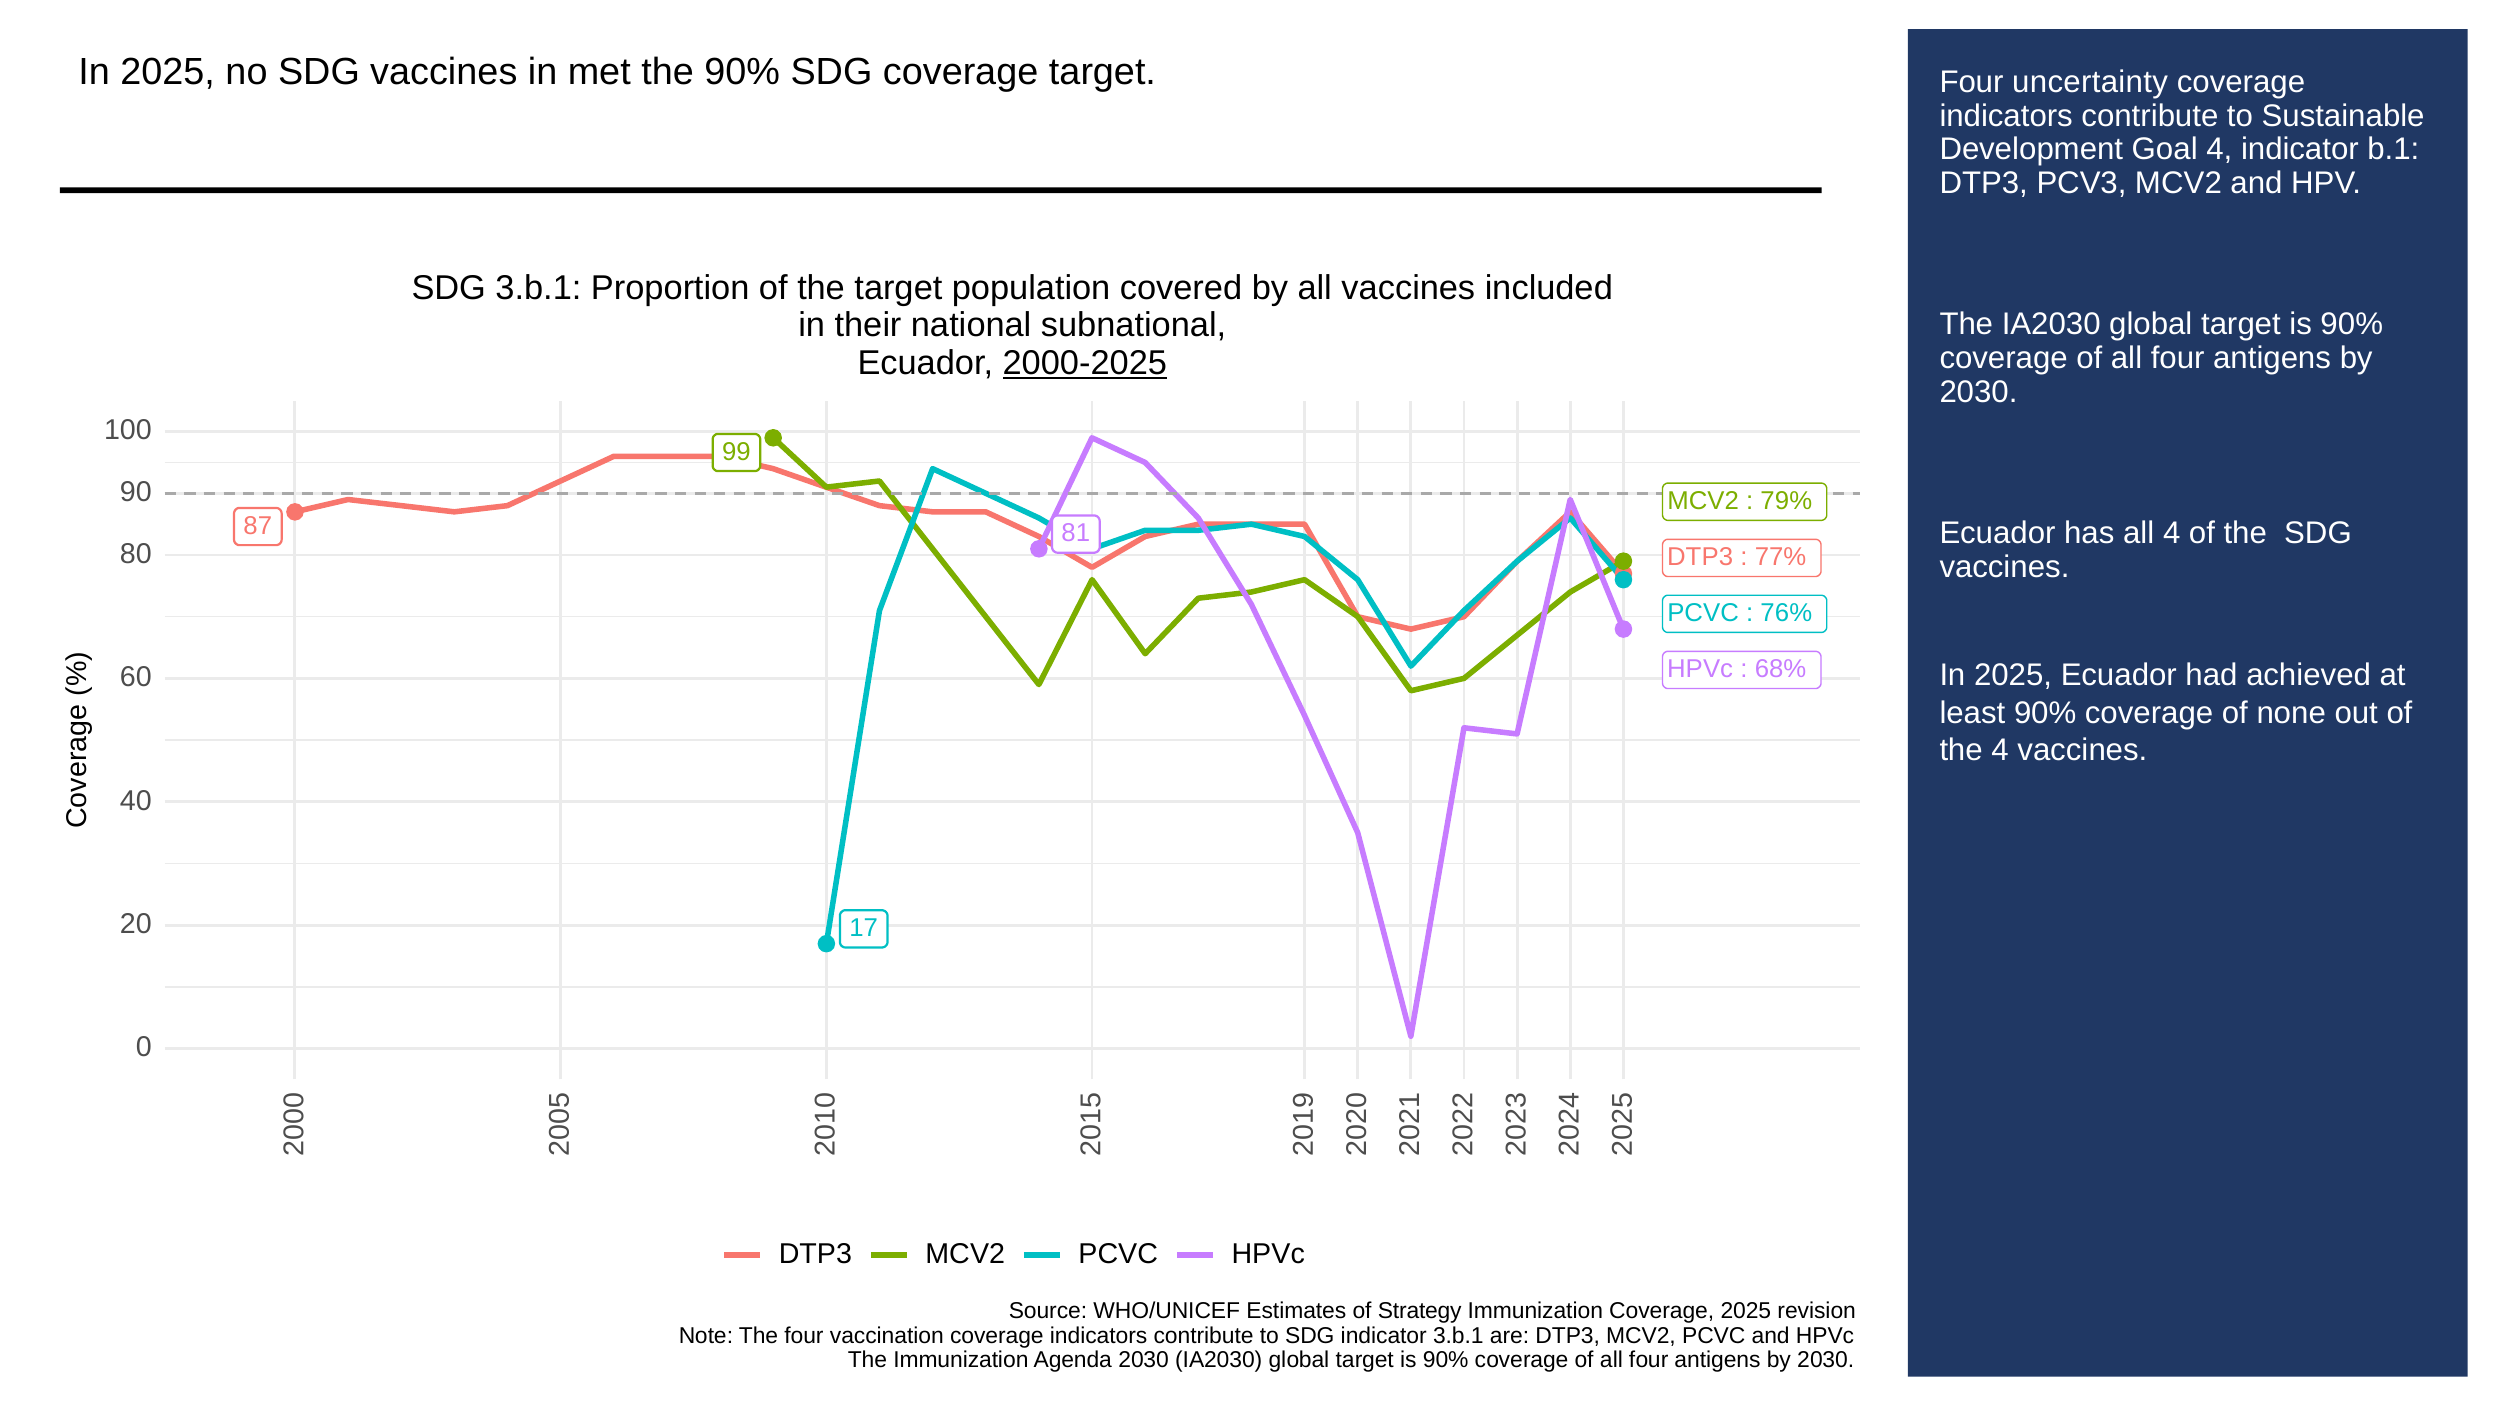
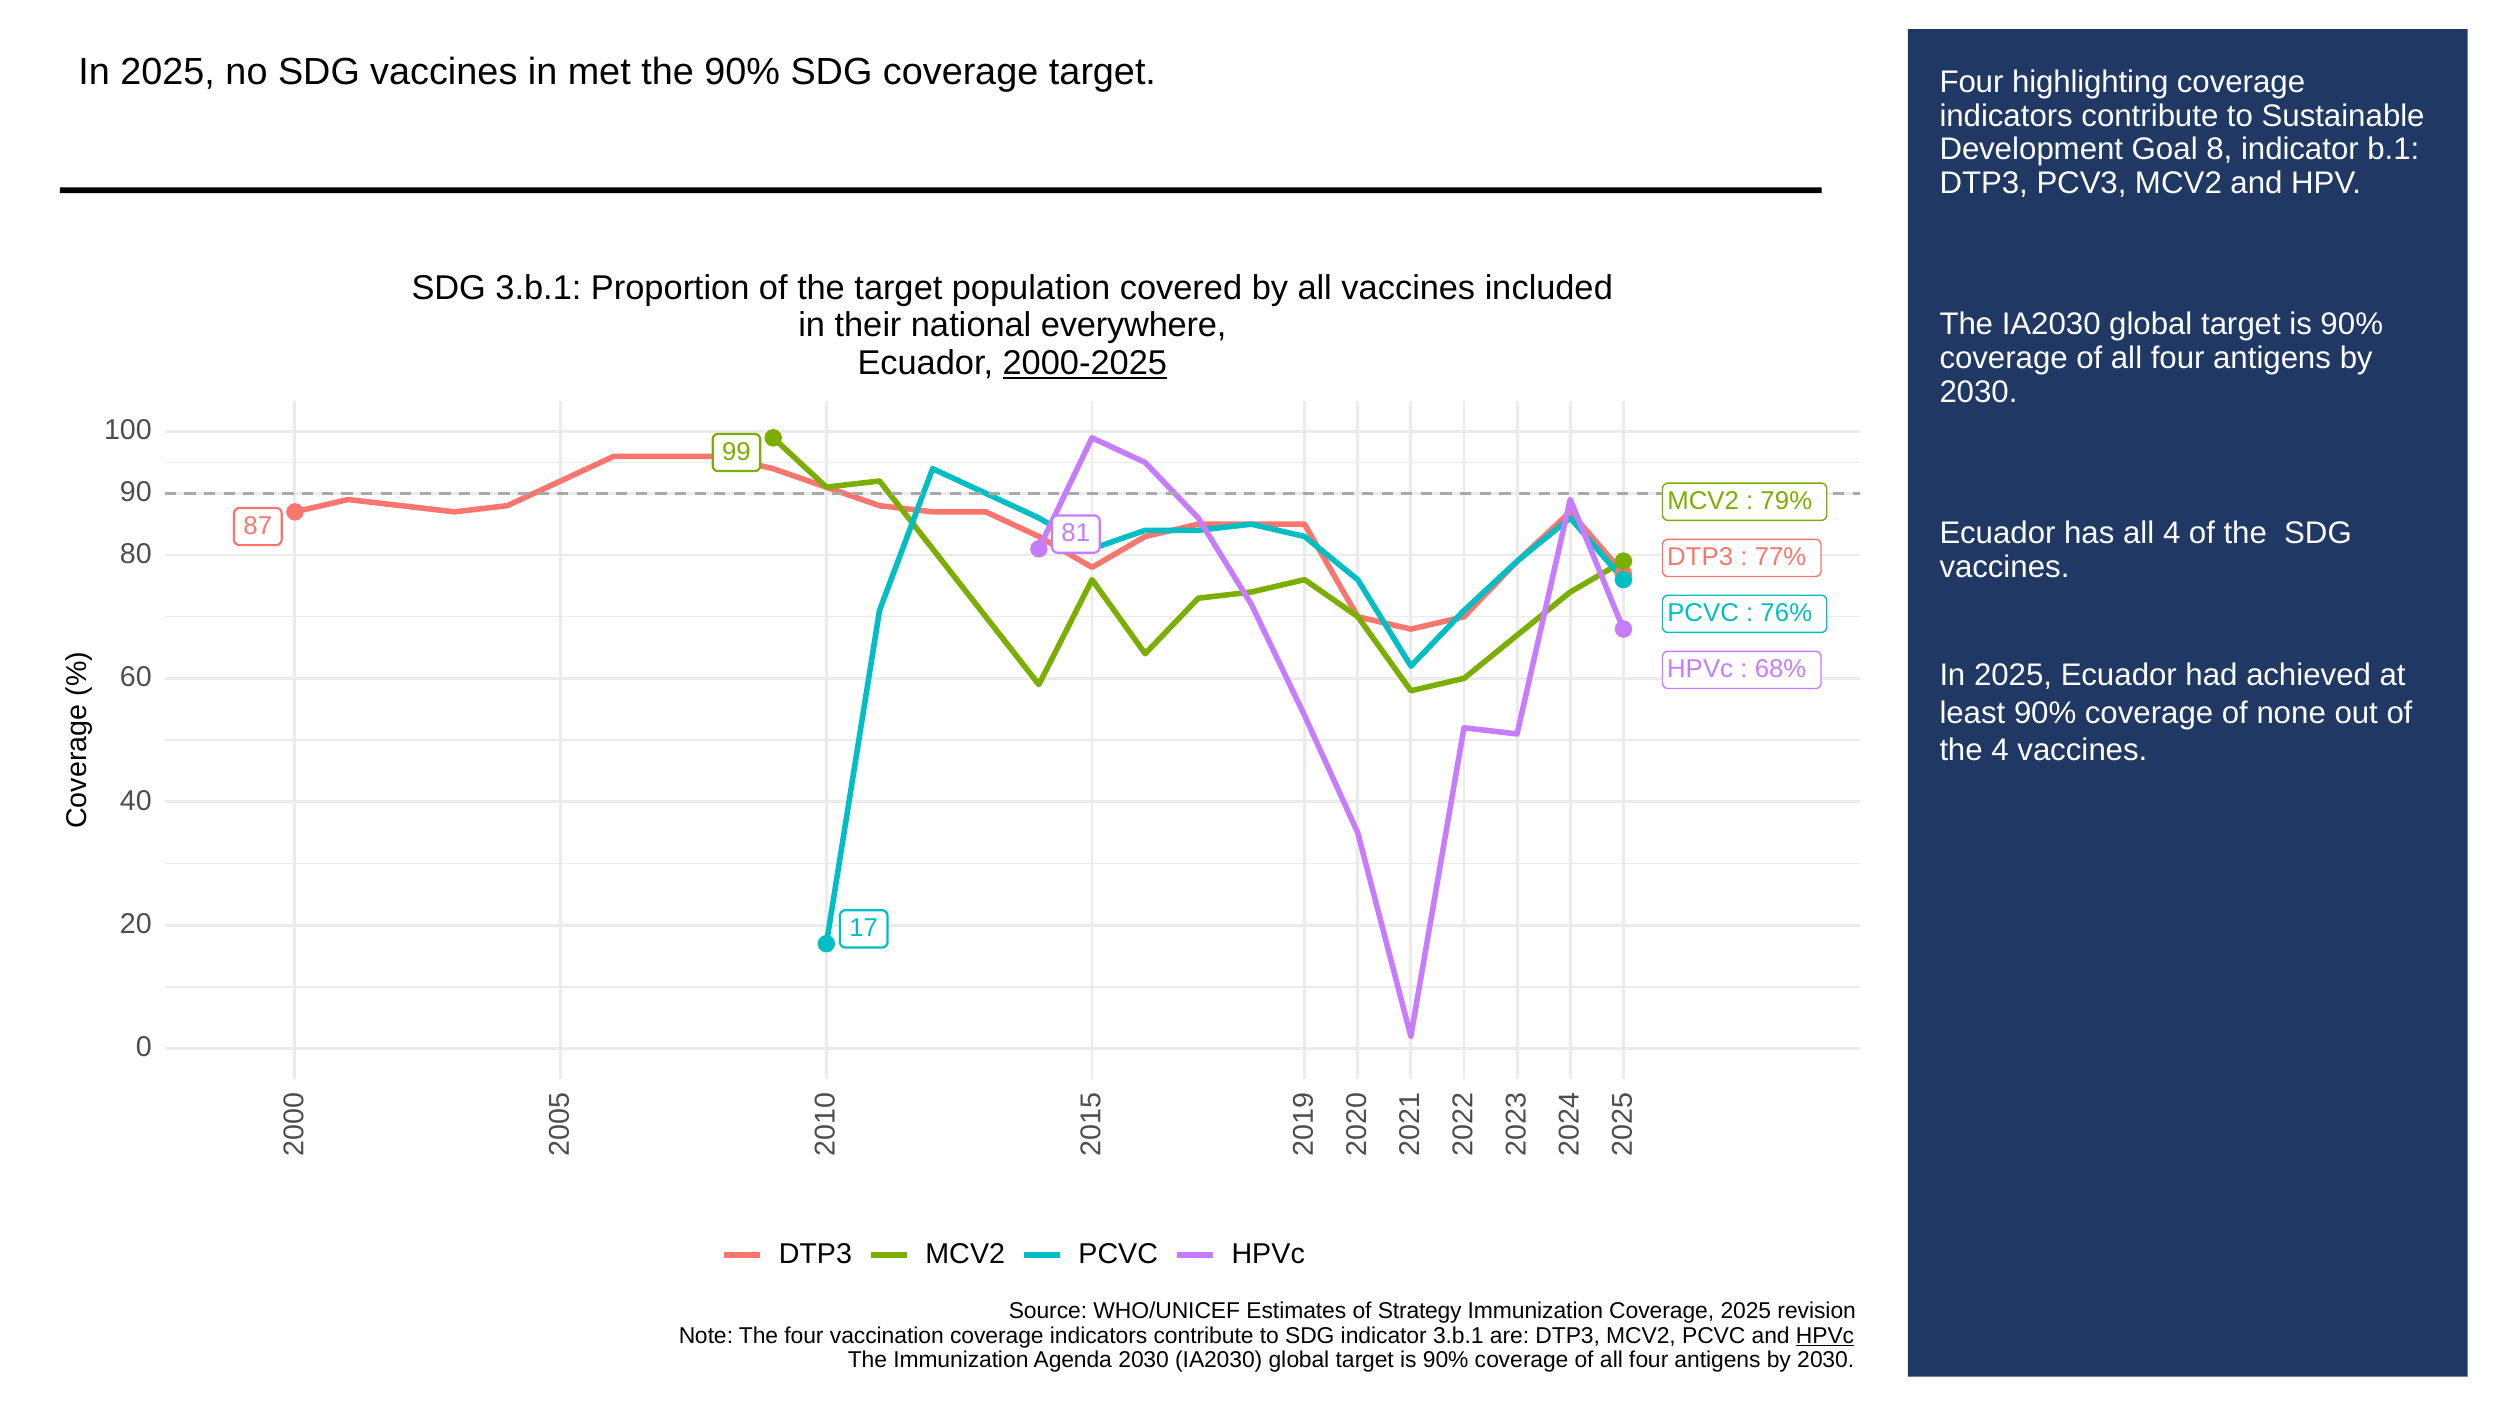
uncertainty: uncertainty -> highlighting
Goal 4: 4 -> 8
subnational: subnational -> everywhere
HPVc at (1825, 1335) underline: none -> present
